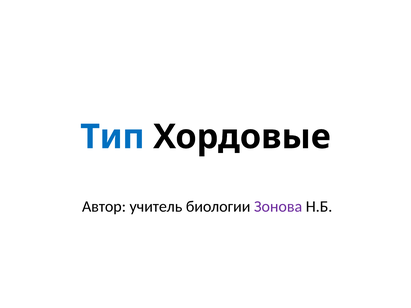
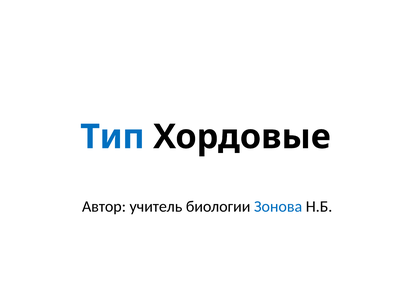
Зонова colour: purple -> blue
